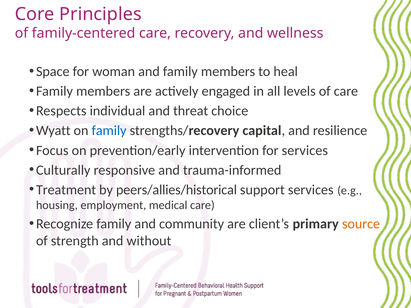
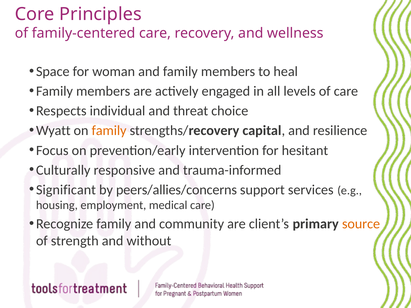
family at (109, 131) colour: blue -> orange
for services: services -> hesitant
Treatment: Treatment -> Significant
peers/allies/historical: peers/allies/historical -> peers/allies/concerns
